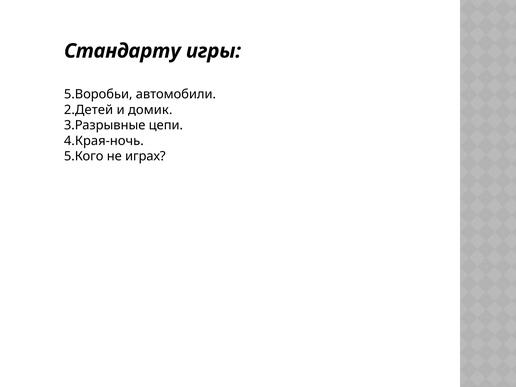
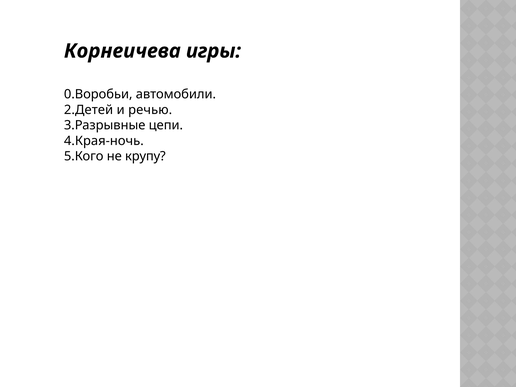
Стандарту: Стандарту -> Корнеичева
5.Воробьи: 5.Воробьи -> 0.Воробьи
домик: домик -> речью
играх: играх -> крупу
